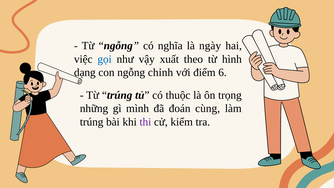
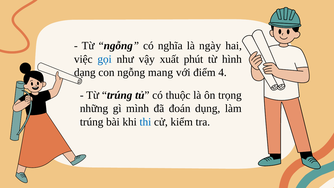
theo: theo -> phút
chỉnh: chỉnh -> mang
6: 6 -> 4
cùng: cùng -> dụng
thi colour: purple -> blue
